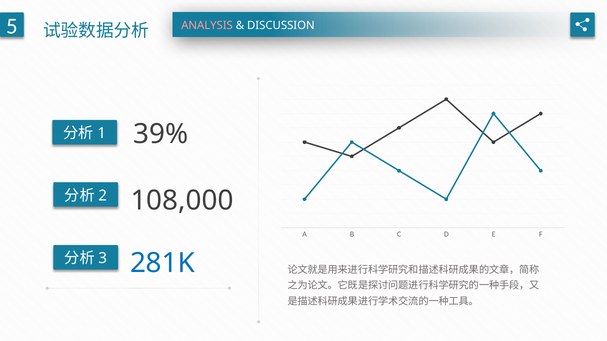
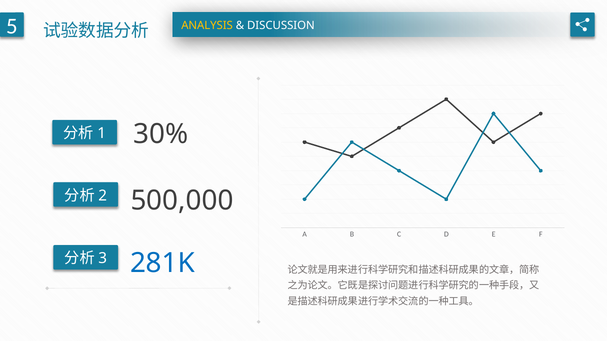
ANALYSIS colour: pink -> yellow
39%: 39% -> 30%
108,000: 108,000 -> 500,000
